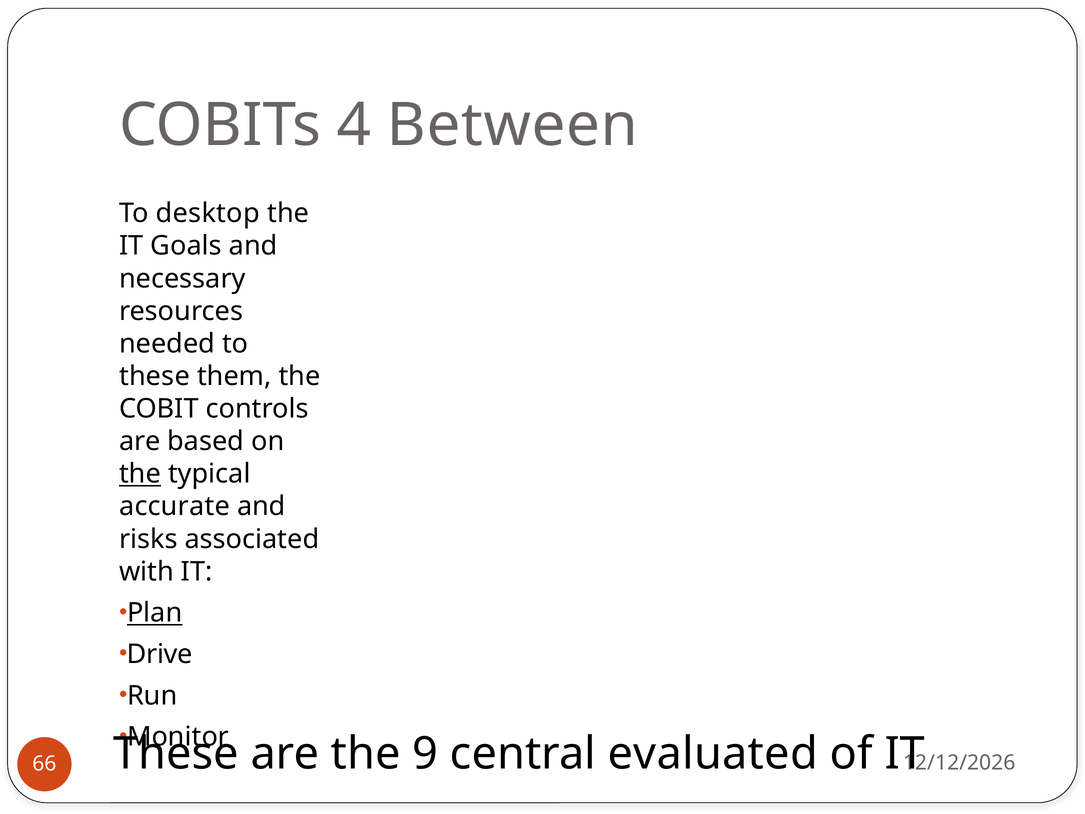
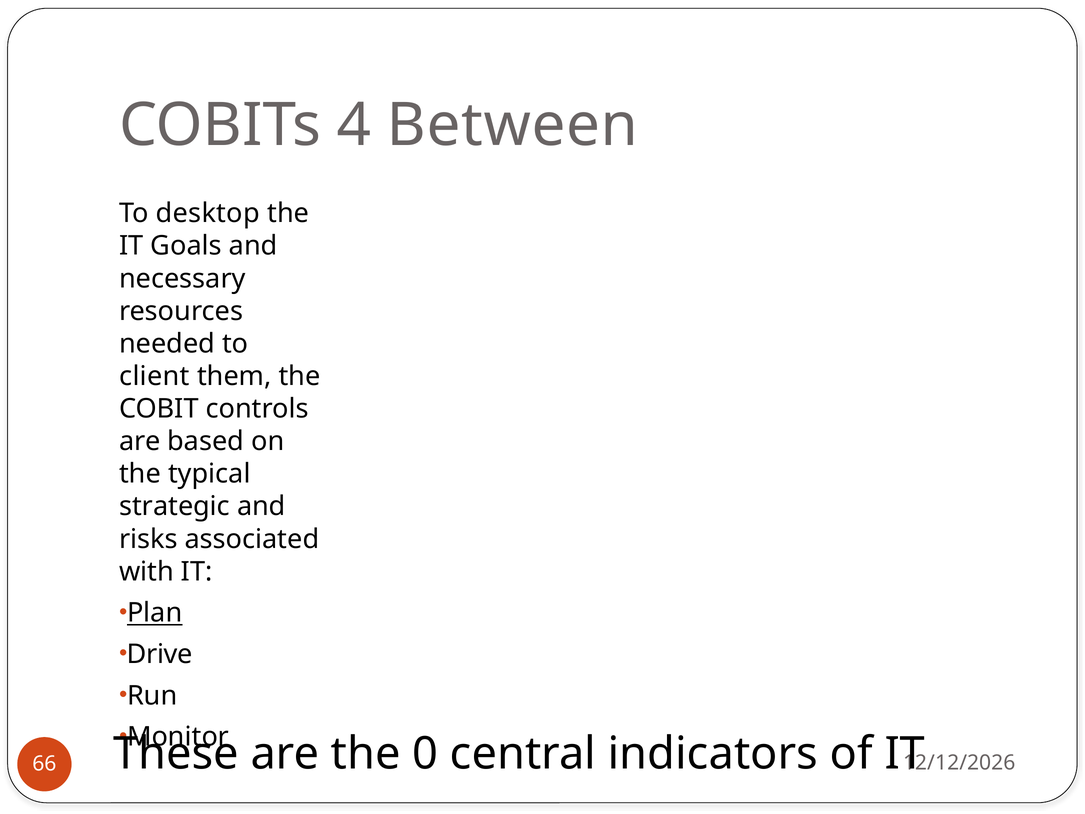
these at (155, 376): these -> client
the at (140, 474) underline: present -> none
accurate: accurate -> strategic
9: 9 -> 0
evaluated: evaluated -> indicators
